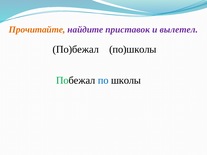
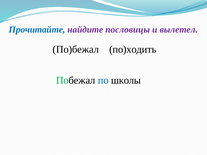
Прочитайте colour: orange -> blue
приставок: приставок -> пословицы
по)школы: по)школы -> по)ходить
